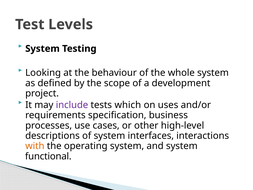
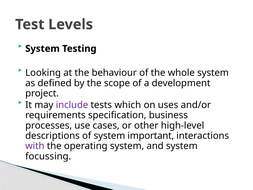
interfaces: interfaces -> important
with colour: orange -> purple
functional: functional -> focussing
